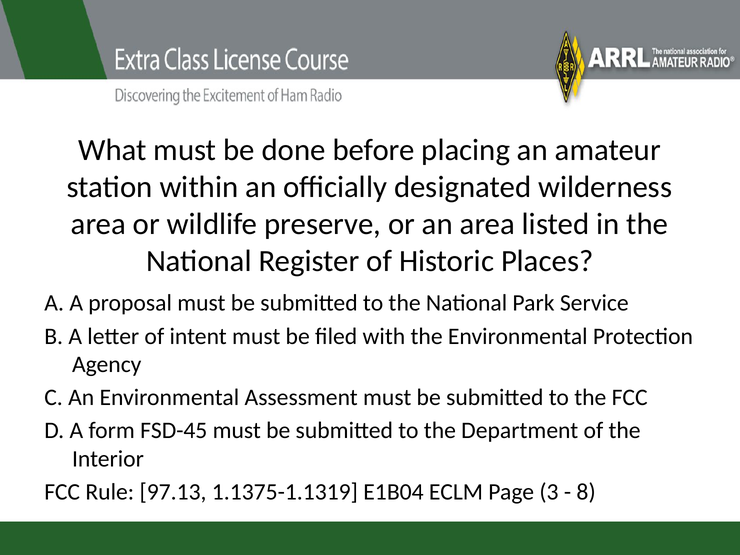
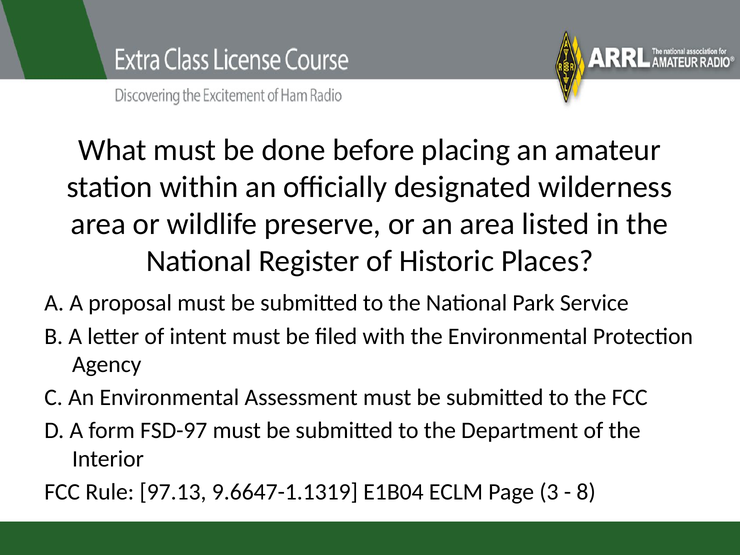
FSD-45: FSD-45 -> FSD-97
1.1375-1.1319: 1.1375-1.1319 -> 9.6647-1.1319
